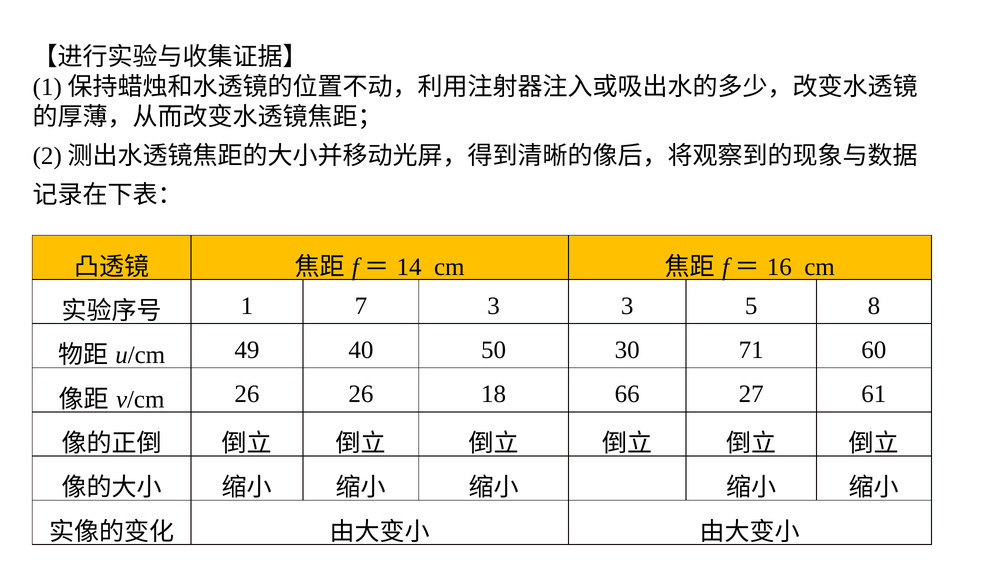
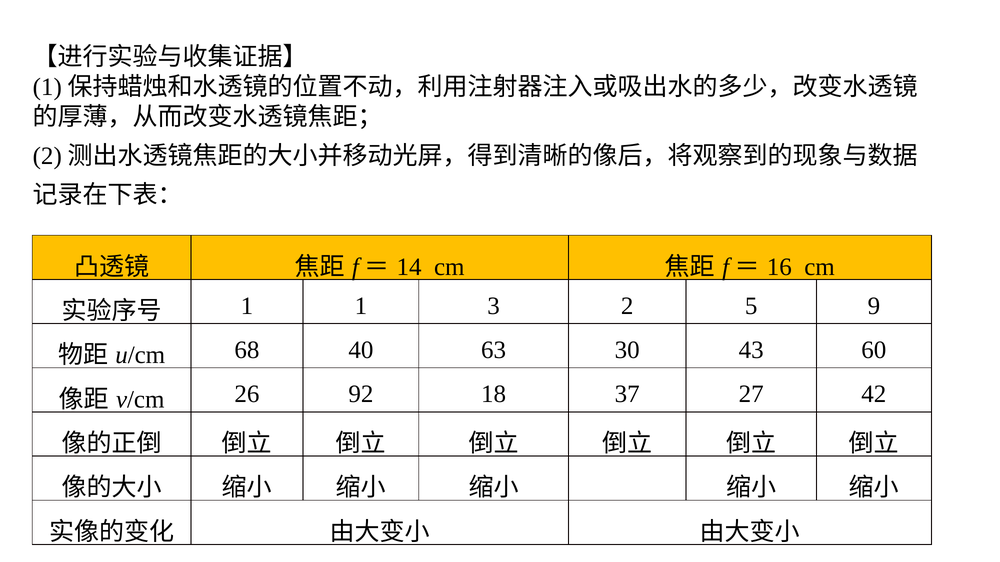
1 7: 7 -> 1
3 3: 3 -> 2
8: 8 -> 9
49: 49 -> 68
50: 50 -> 63
71: 71 -> 43
26 26: 26 -> 92
66: 66 -> 37
61: 61 -> 42
